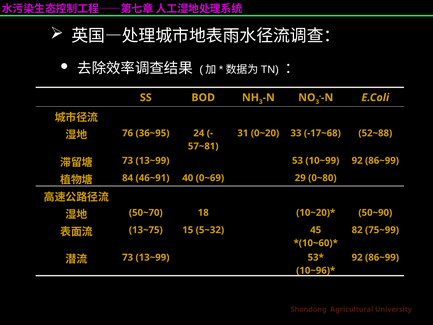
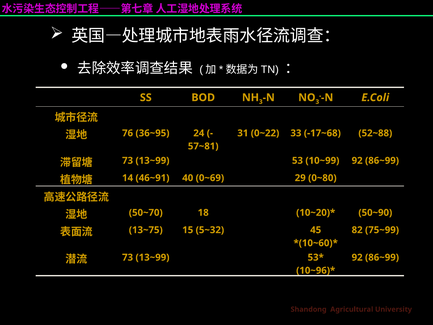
0~20: 0~20 -> 0~22
84: 84 -> 14
